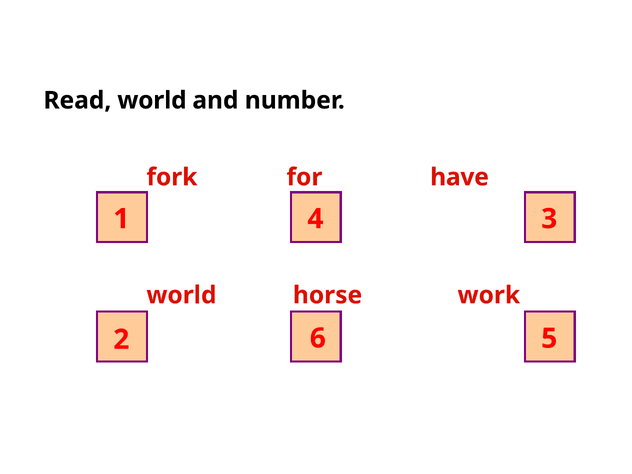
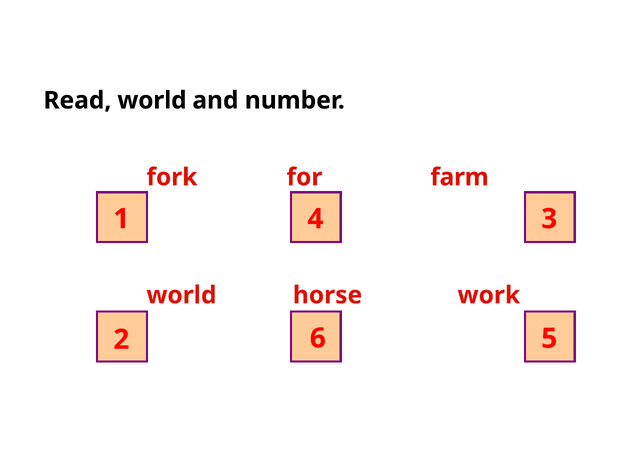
have: have -> farm
